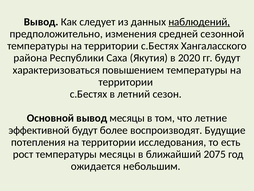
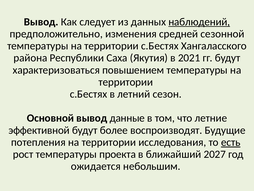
2020: 2020 -> 2021
вывод месяцы: месяцы -> данные
есть underline: none -> present
температуры месяцы: месяцы -> проекта
2075: 2075 -> 2027
